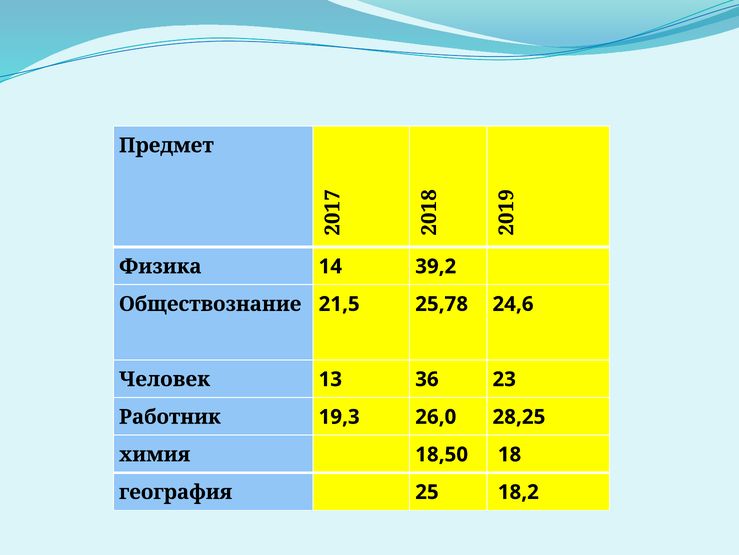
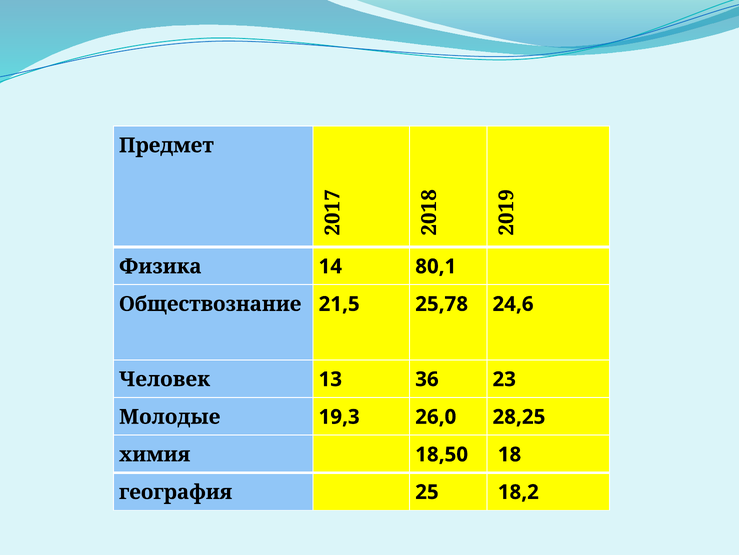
39,2: 39,2 -> 80,1
Работник: Работник -> Молодые
